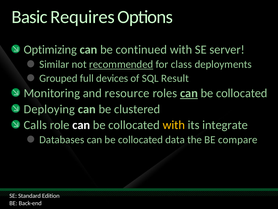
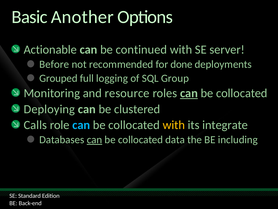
Requires: Requires -> Another
Optimizing: Optimizing -> Actionable
Similar: Similar -> Before
recommended underline: present -> none
class: class -> done
devices: devices -> logging
Result: Result -> Group
can at (81, 125) colour: white -> light blue
can at (94, 139) underline: none -> present
compare: compare -> including
